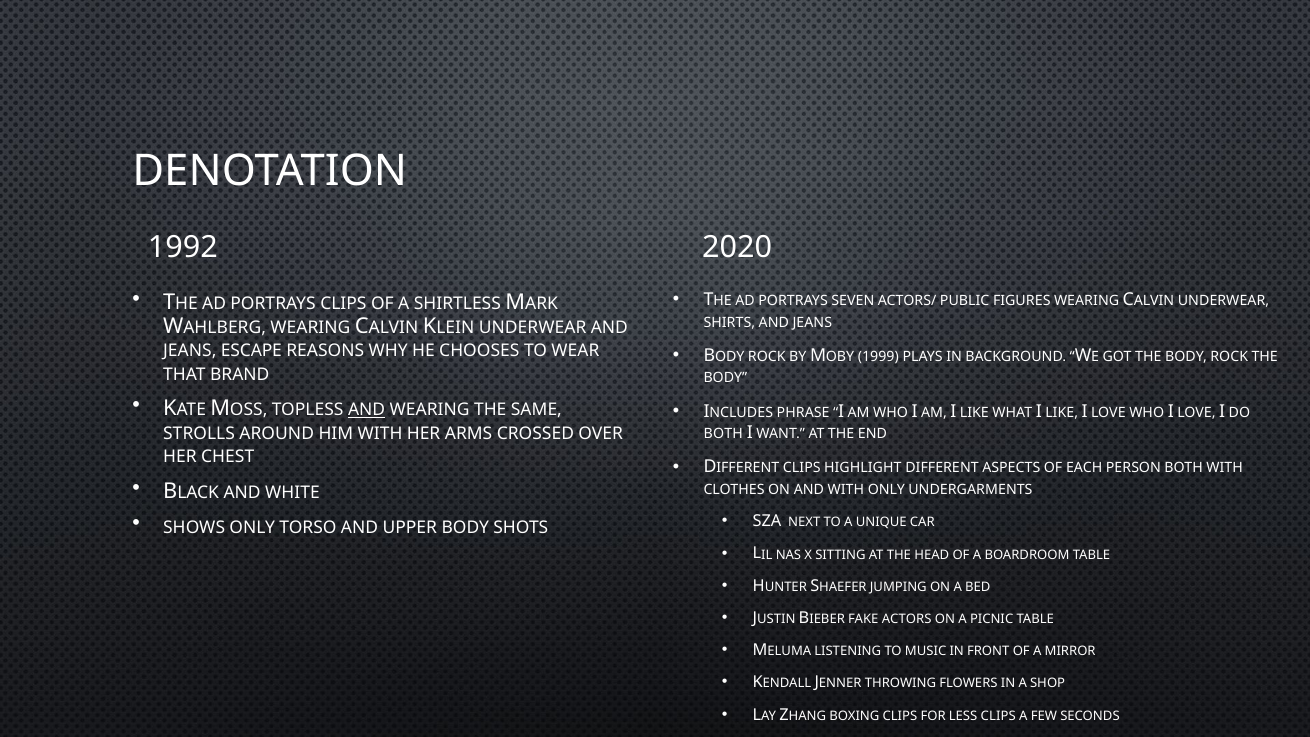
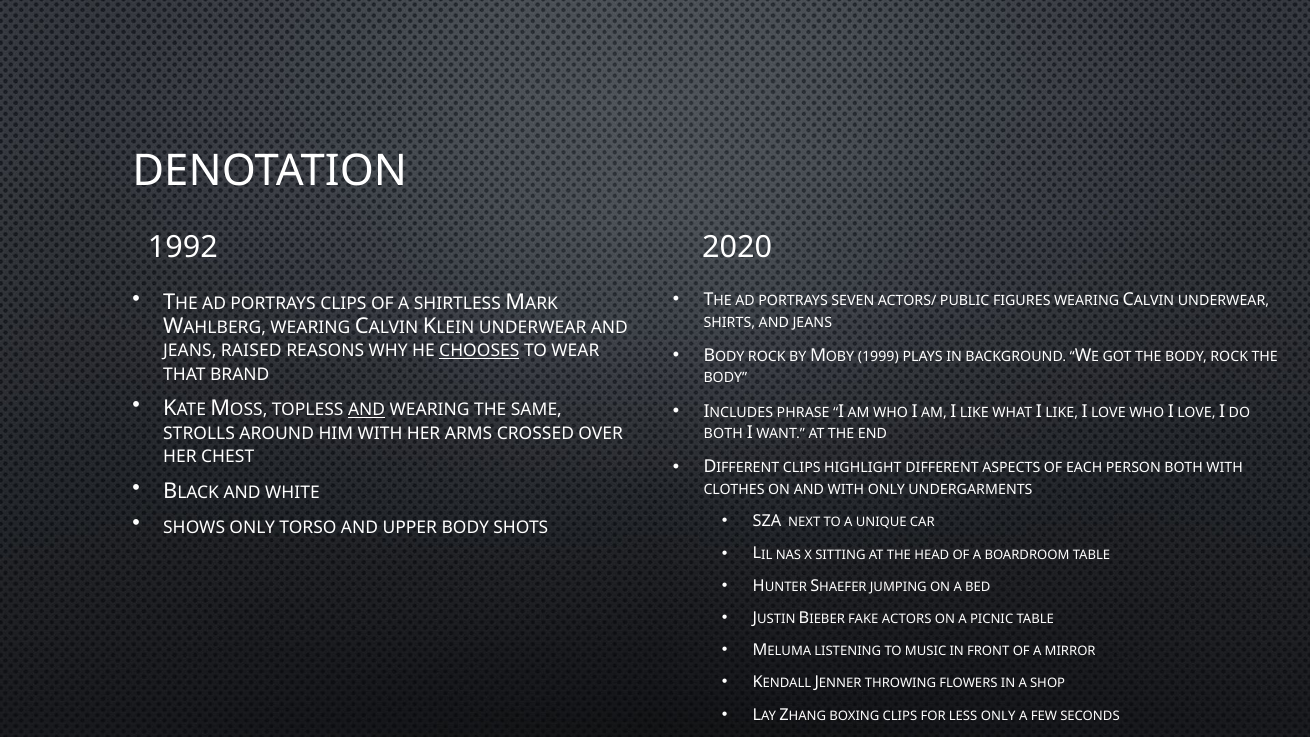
ESCAPE: ESCAPE -> RAISED
CHOOSES underline: none -> present
LESS CLIPS: CLIPS -> ONLY
